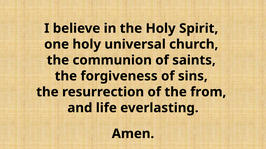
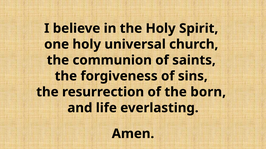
from: from -> born
